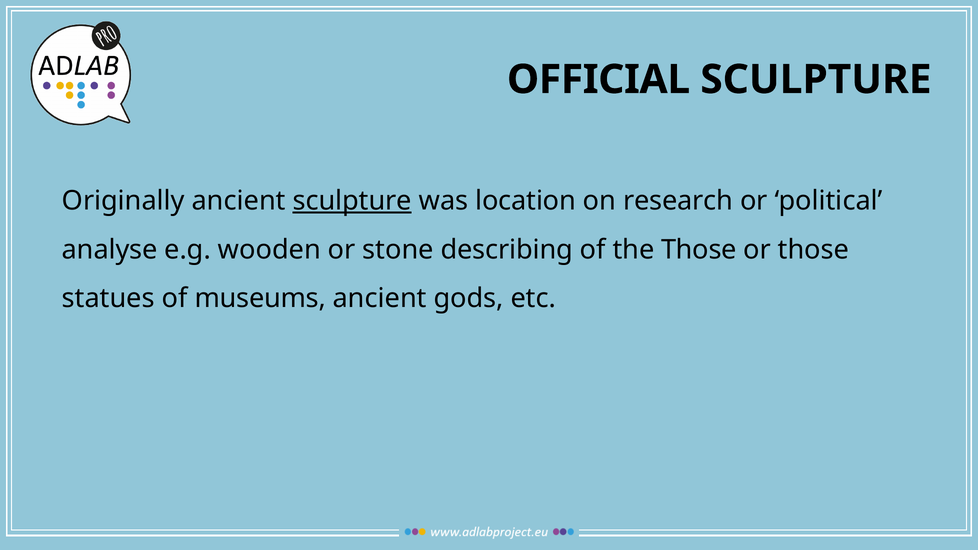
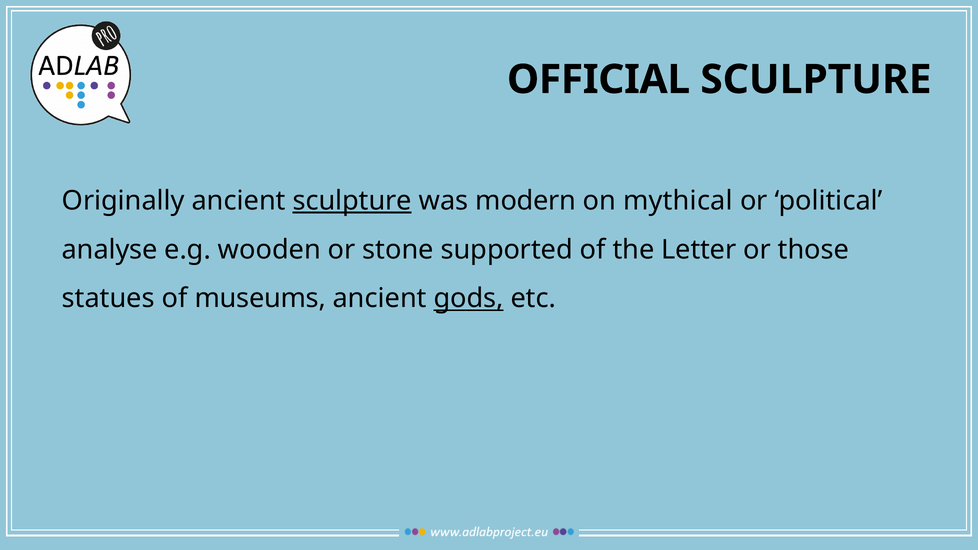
location: location -> modern
research: research -> mythical
describing: describing -> supported
the Those: Those -> Letter
gods underline: none -> present
